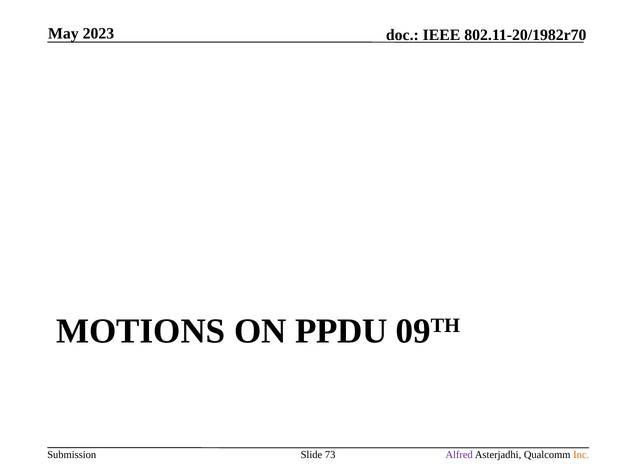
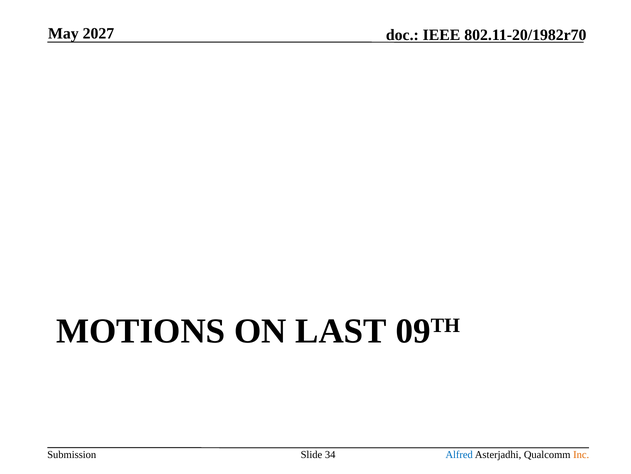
2023: 2023 -> 2027
PPDU: PPDU -> LAST
73: 73 -> 34
Alfred colour: purple -> blue
